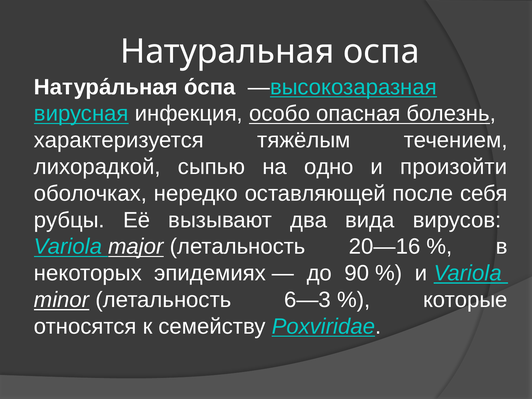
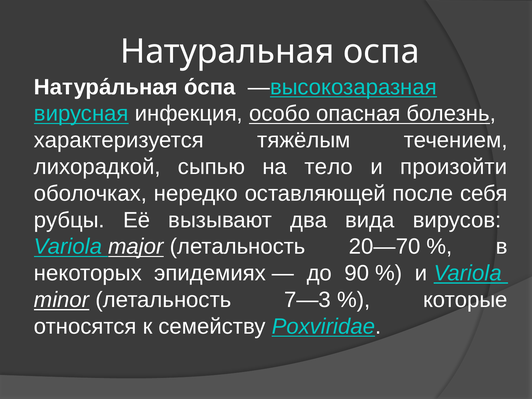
одно: одно -> тело
20—16: 20—16 -> 20—70
6—3: 6—3 -> 7—3
